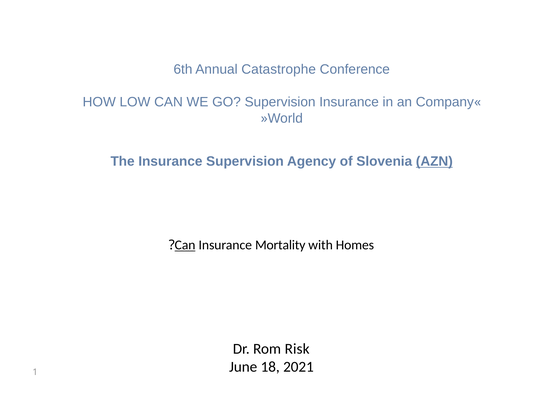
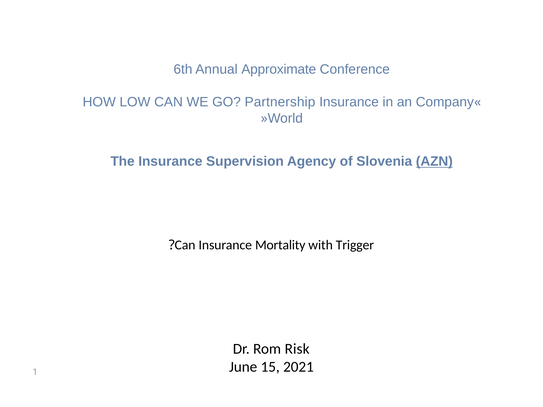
Catastrophe: Catastrophe -> Approximate
GO Supervision: Supervision -> Partnership
Can at (185, 245) underline: present -> none
Homes: Homes -> Trigger
18: 18 -> 15
